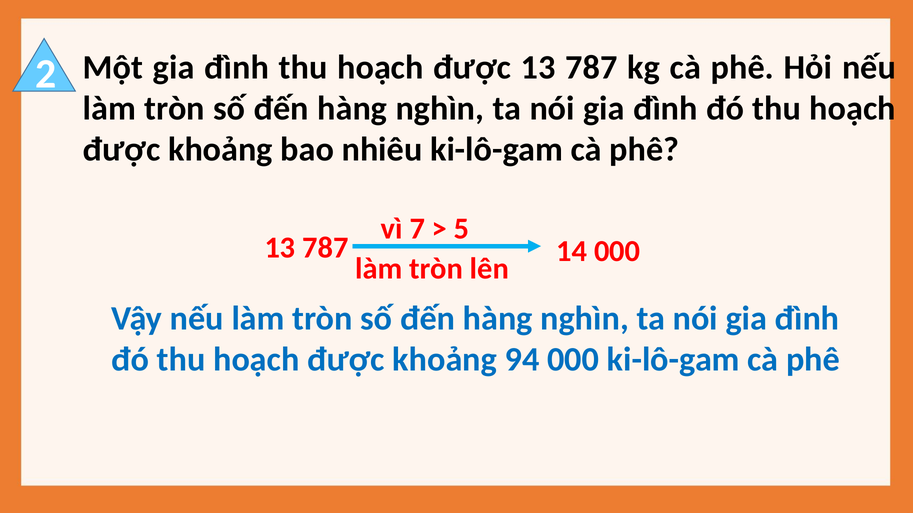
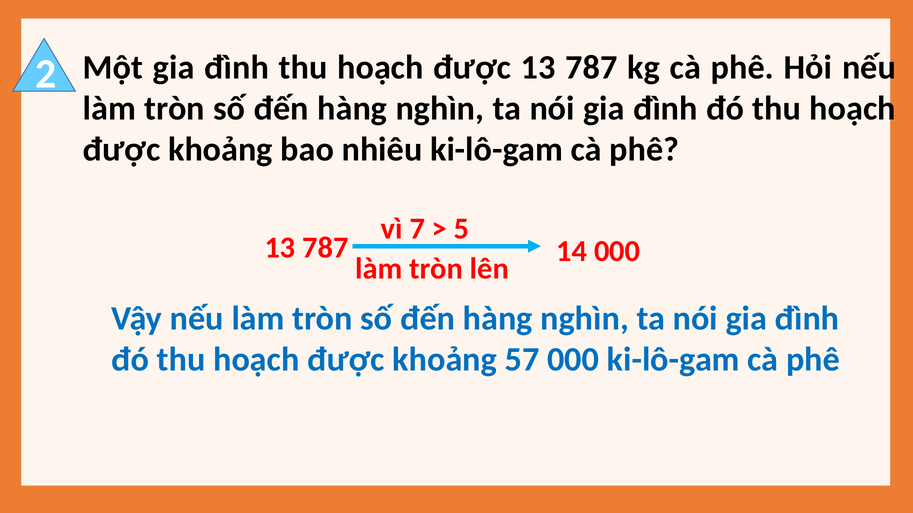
94: 94 -> 57
